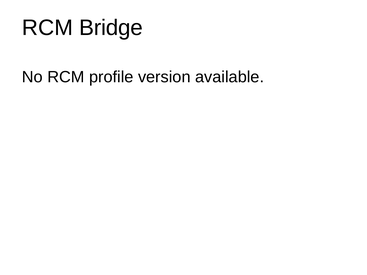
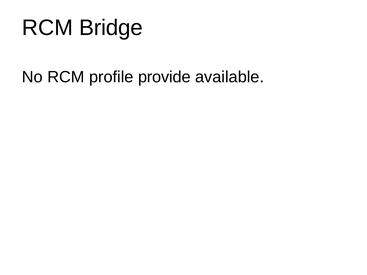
version: version -> provide
